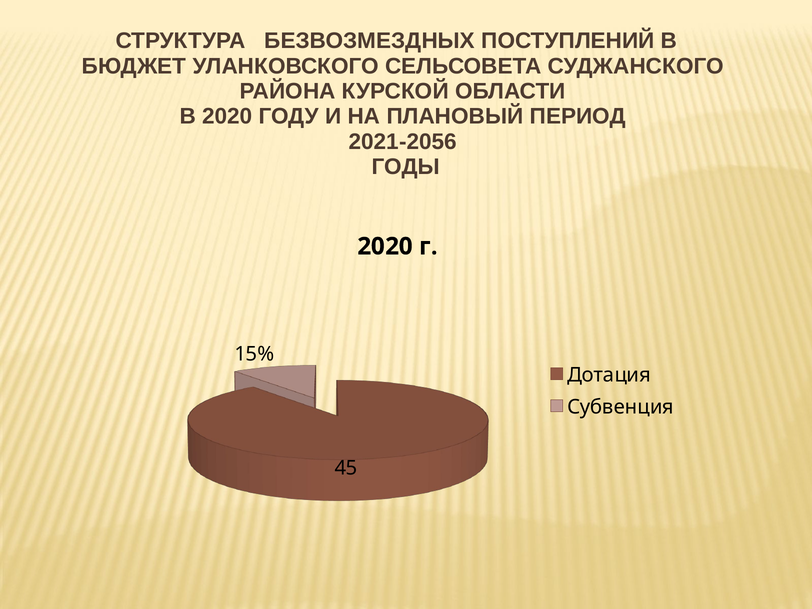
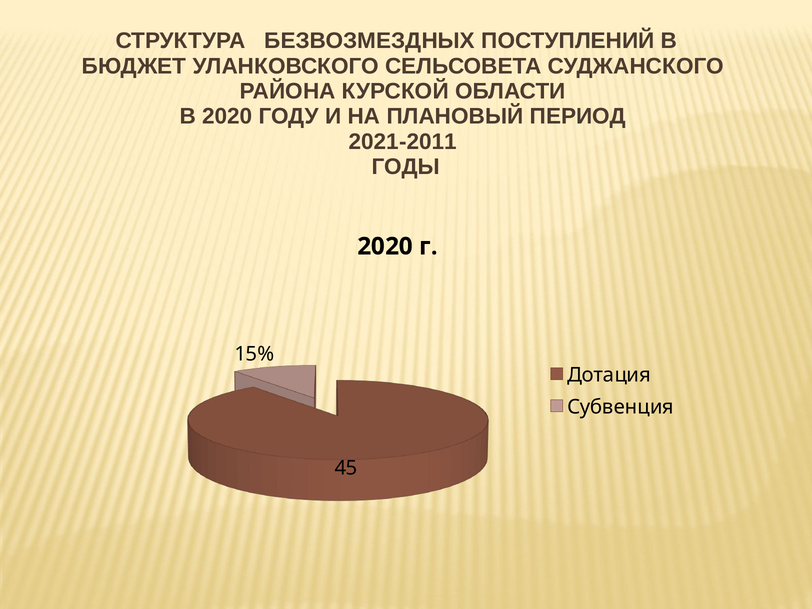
2021-2056: 2021-2056 -> 2021-2011
